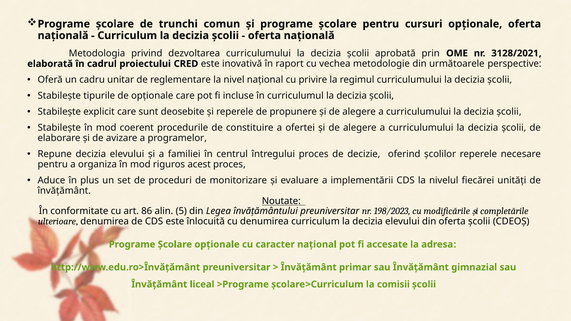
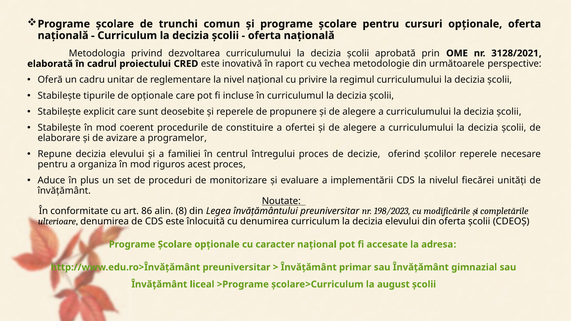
5: 5 -> 8
comisii: comisii -> august
